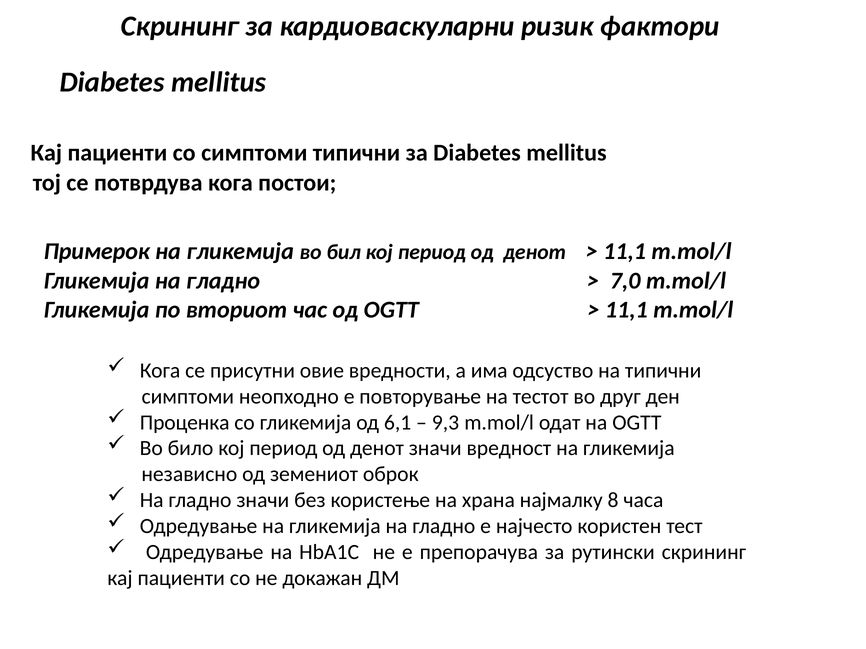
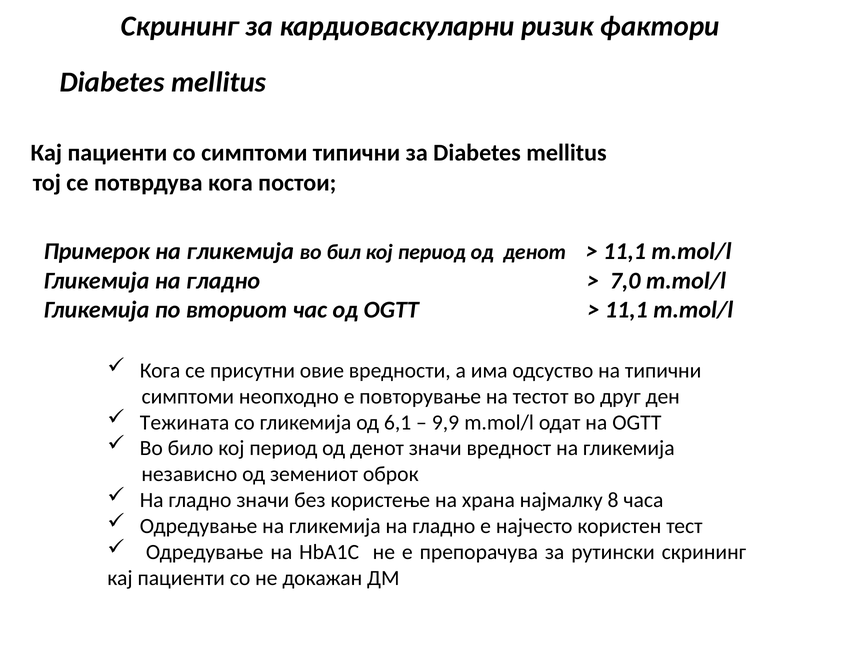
Проценка: Проценка -> Тежината
9,3: 9,3 -> 9,9
